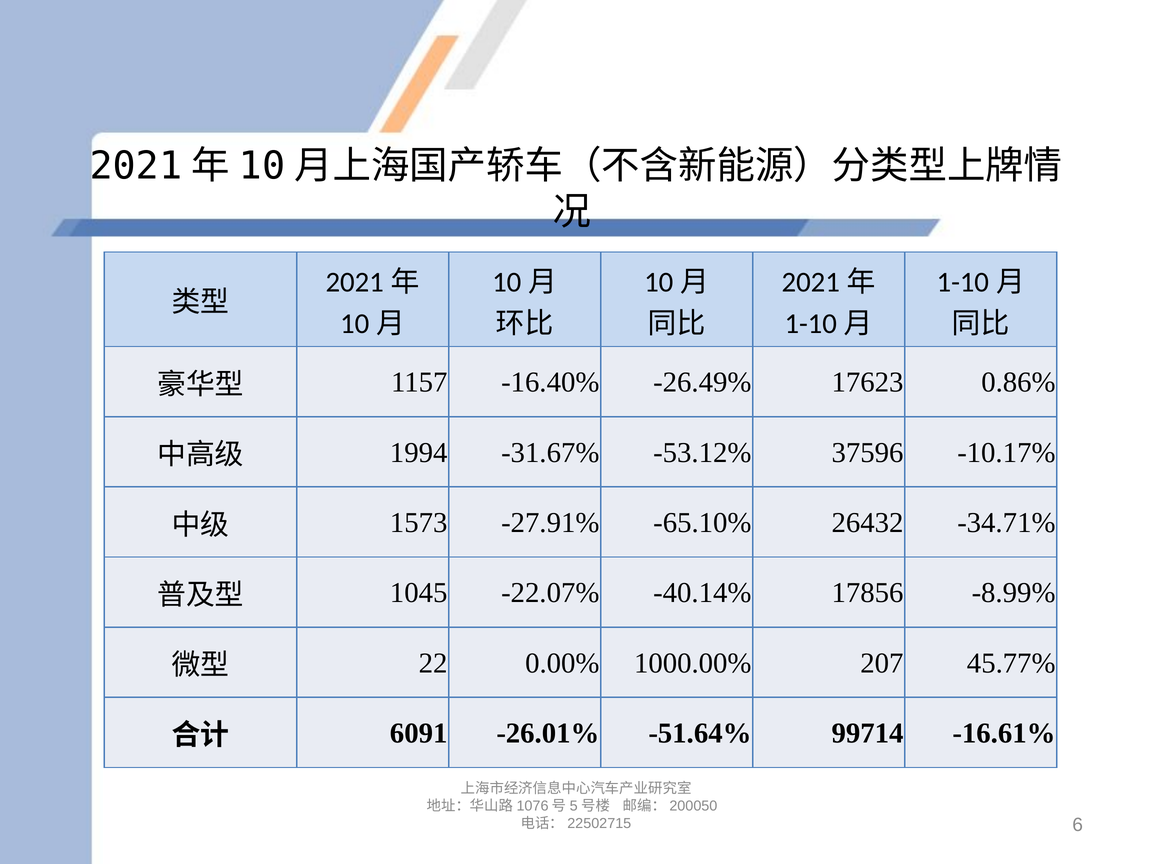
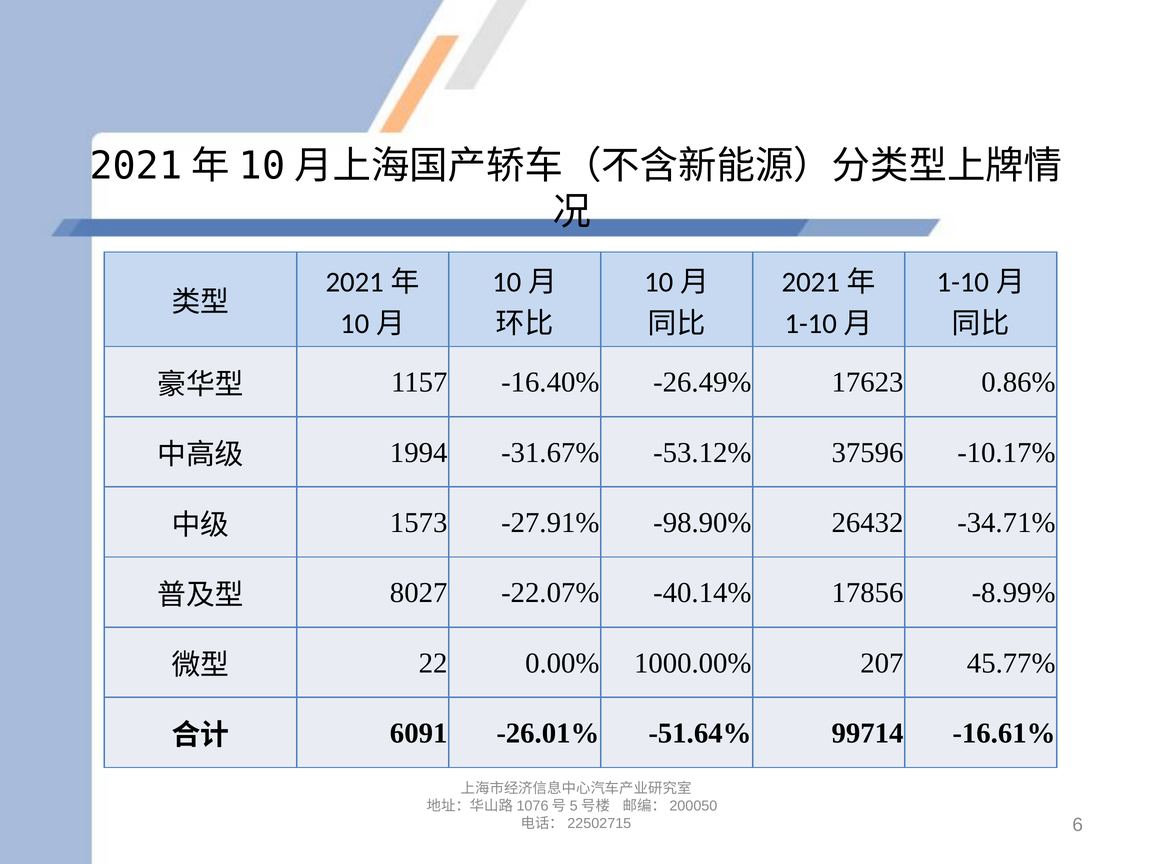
-65.10%: -65.10% -> -98.90%
1045: 1045 -> 8027
